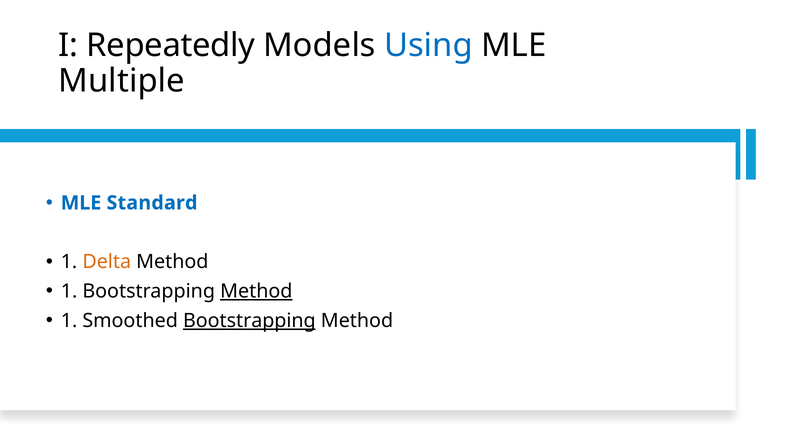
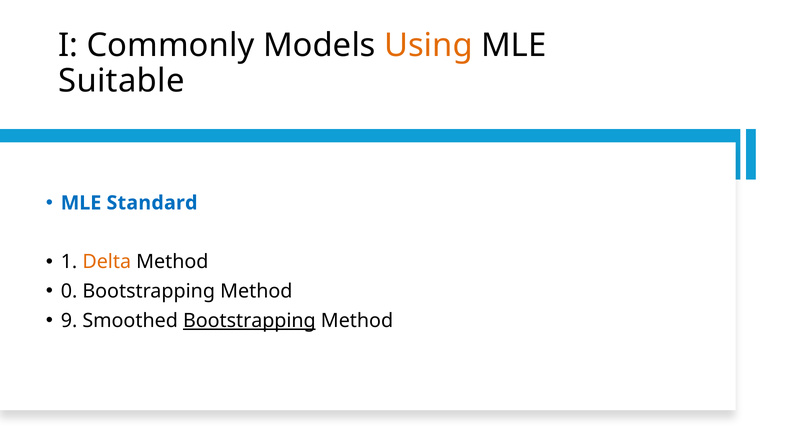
Repeatedly: Repeatedly -> Commonly
Using colour: blue -> orange
Multiple: Multiple -> Suitable
1 at (69, 291): 1 -> 0
Method at (256, 291) underline: present -> none
1 at (69, 321): 1 -> 9
